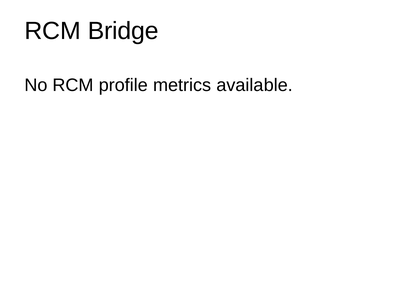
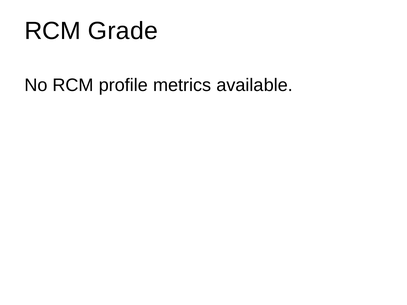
Bridge: Bridge -> Grade
